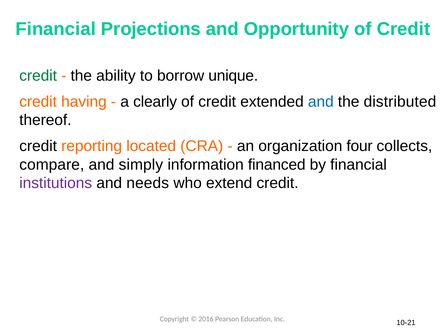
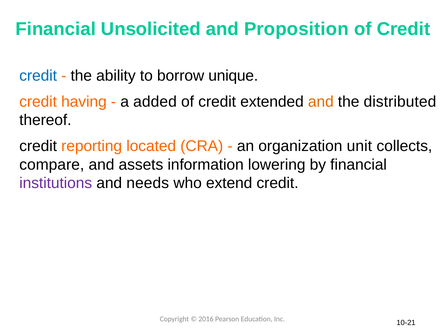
Projections: Projections -> Unsolicited
Opportunity: Opportunity -> Proposition
credit at (38, 76) colour: green -> blue
clearly: clearly -> added
and at (321, 102) colour: blue -> orange
four: four -> unit
simply: simply -> assets
financed: financed -> lowering
